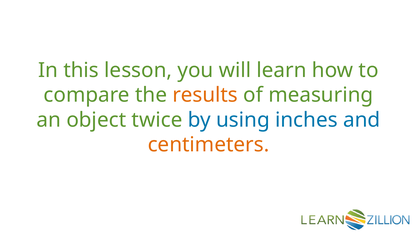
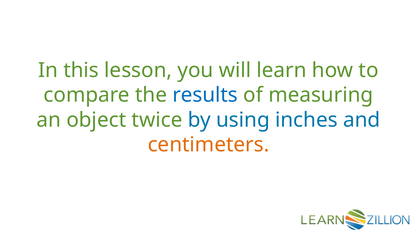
results colour: orange -> blue
